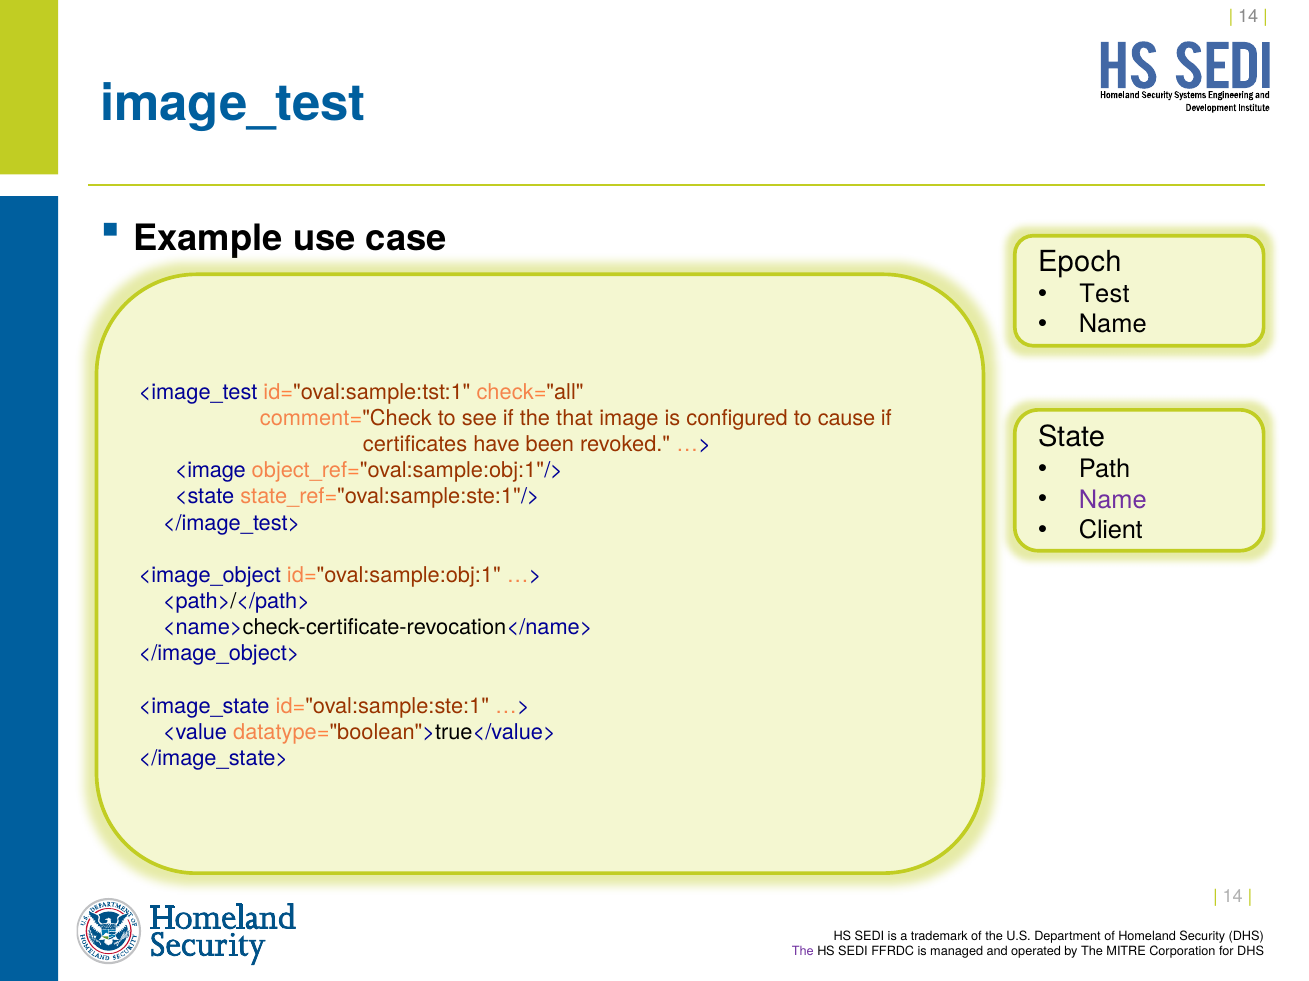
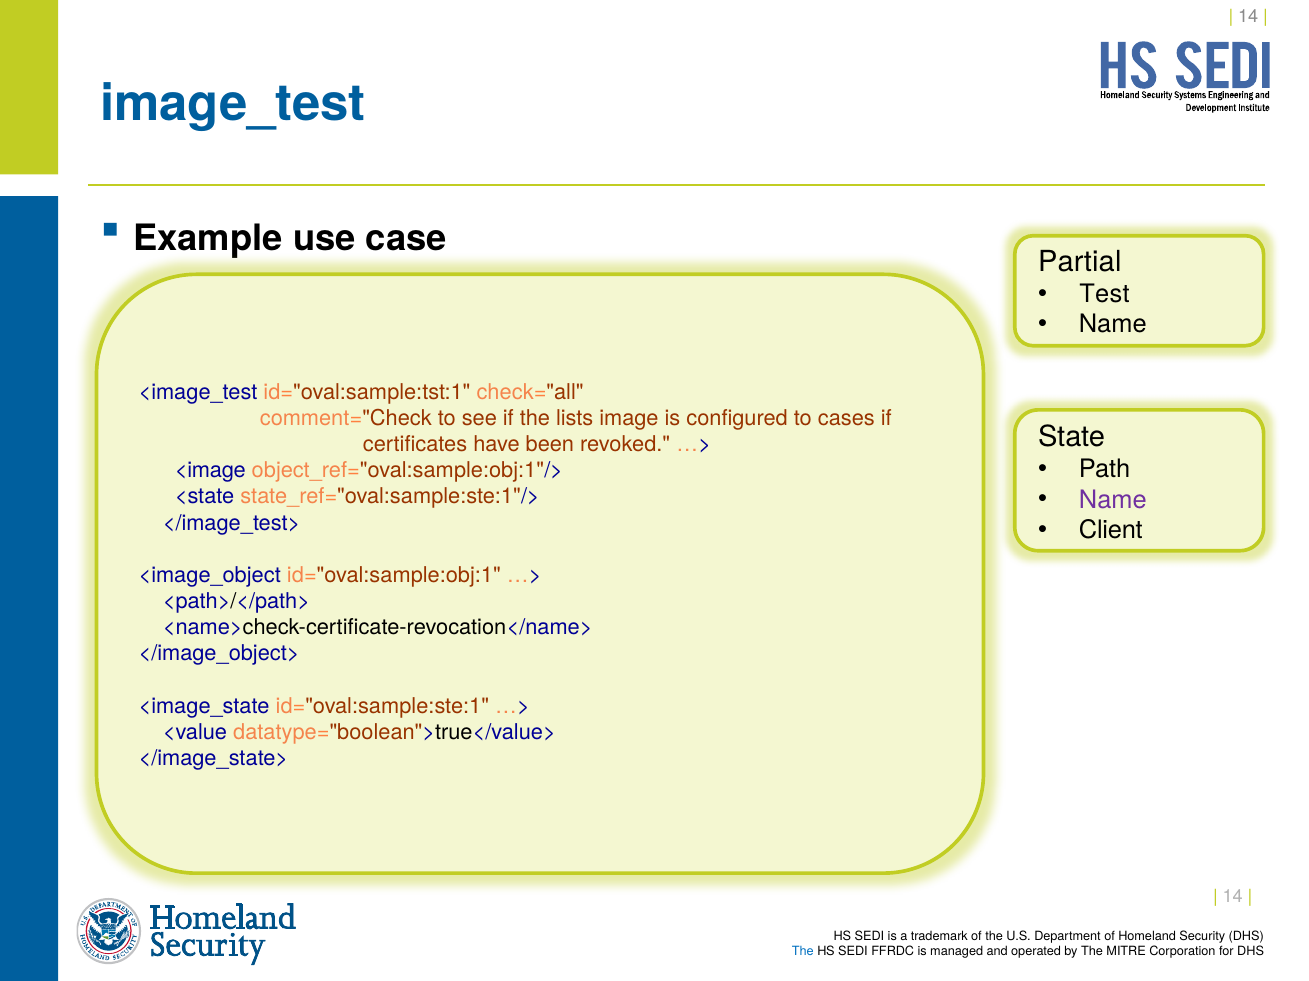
Epoch: Epoch -> Partial
the that: that -> lists
cause: cause -> cases
The at (803, 952) colour: purple -> blue
